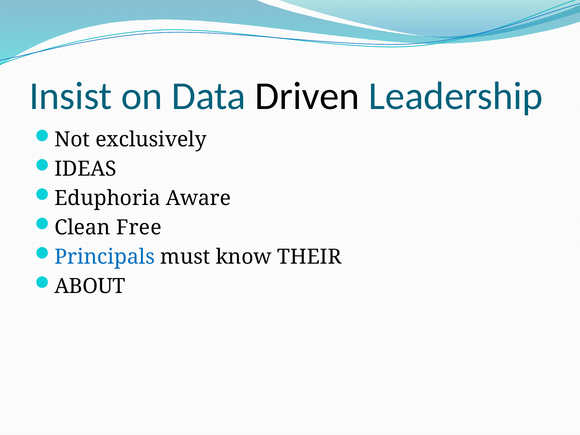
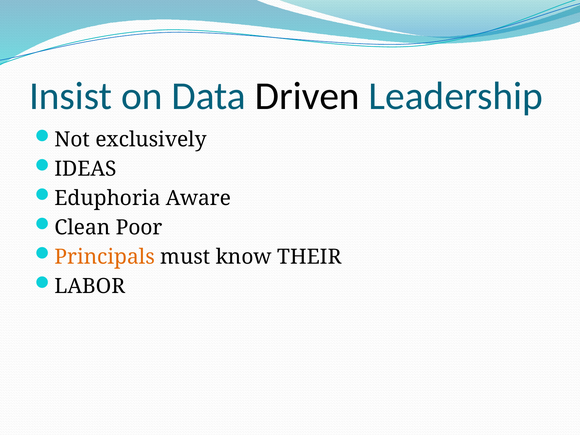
Free: Free -> Poor
Principals colour: blue -> orange
ABOUT: ABOUT -> LABOR
